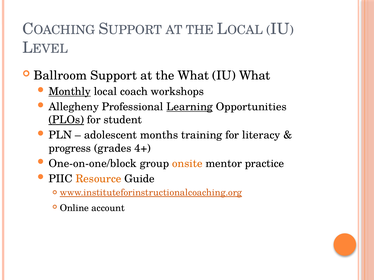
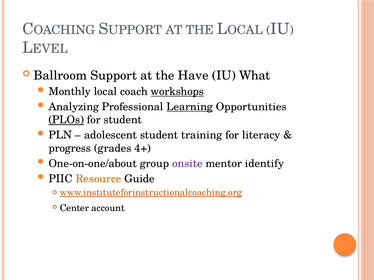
the What: What -> Have
Monthly underline: present -> none
workshops underline: none -> present
Allegheny: Allegheny -> Analyzing
adolescent months: months -> student
One-on-one/block: One-on-one/block -> One-on-one/about
onsite colour: orange -> purple
practice: practice -> identify
Online: Online -> Center
